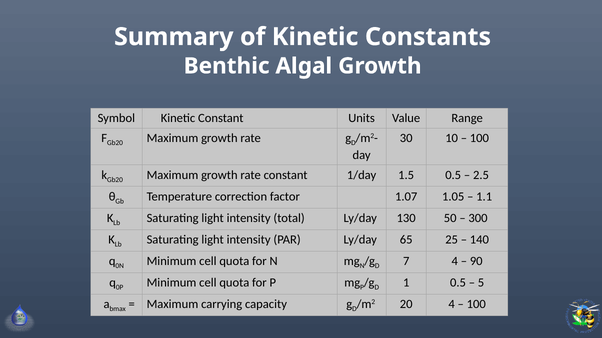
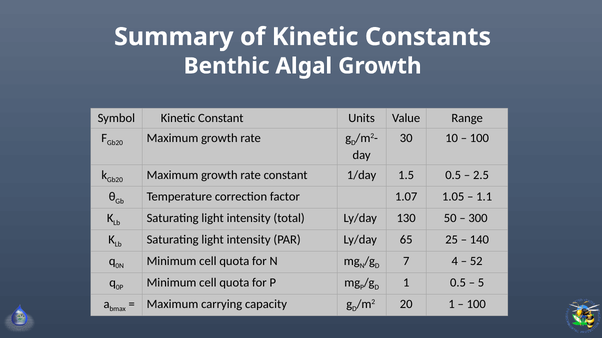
90: 90 -> 52
20 4: 4 -> 1
